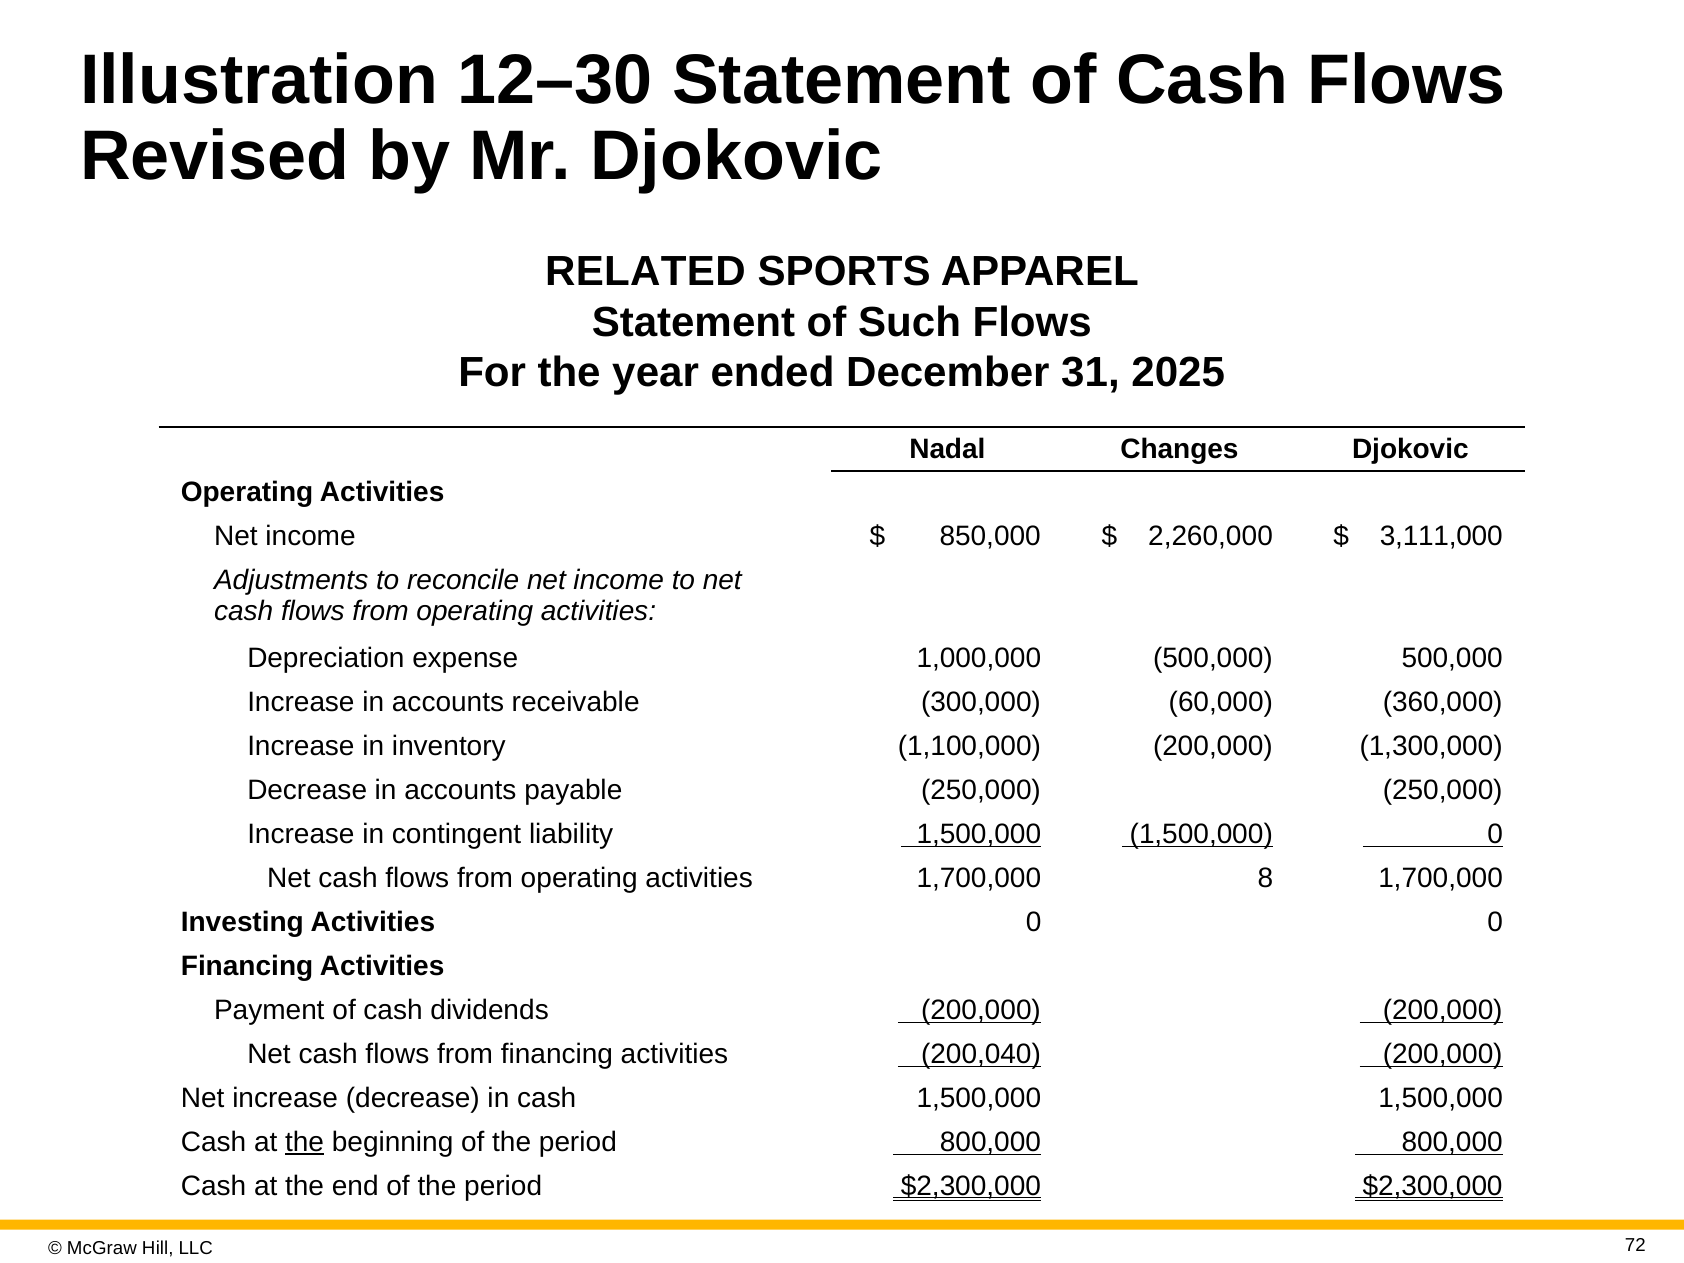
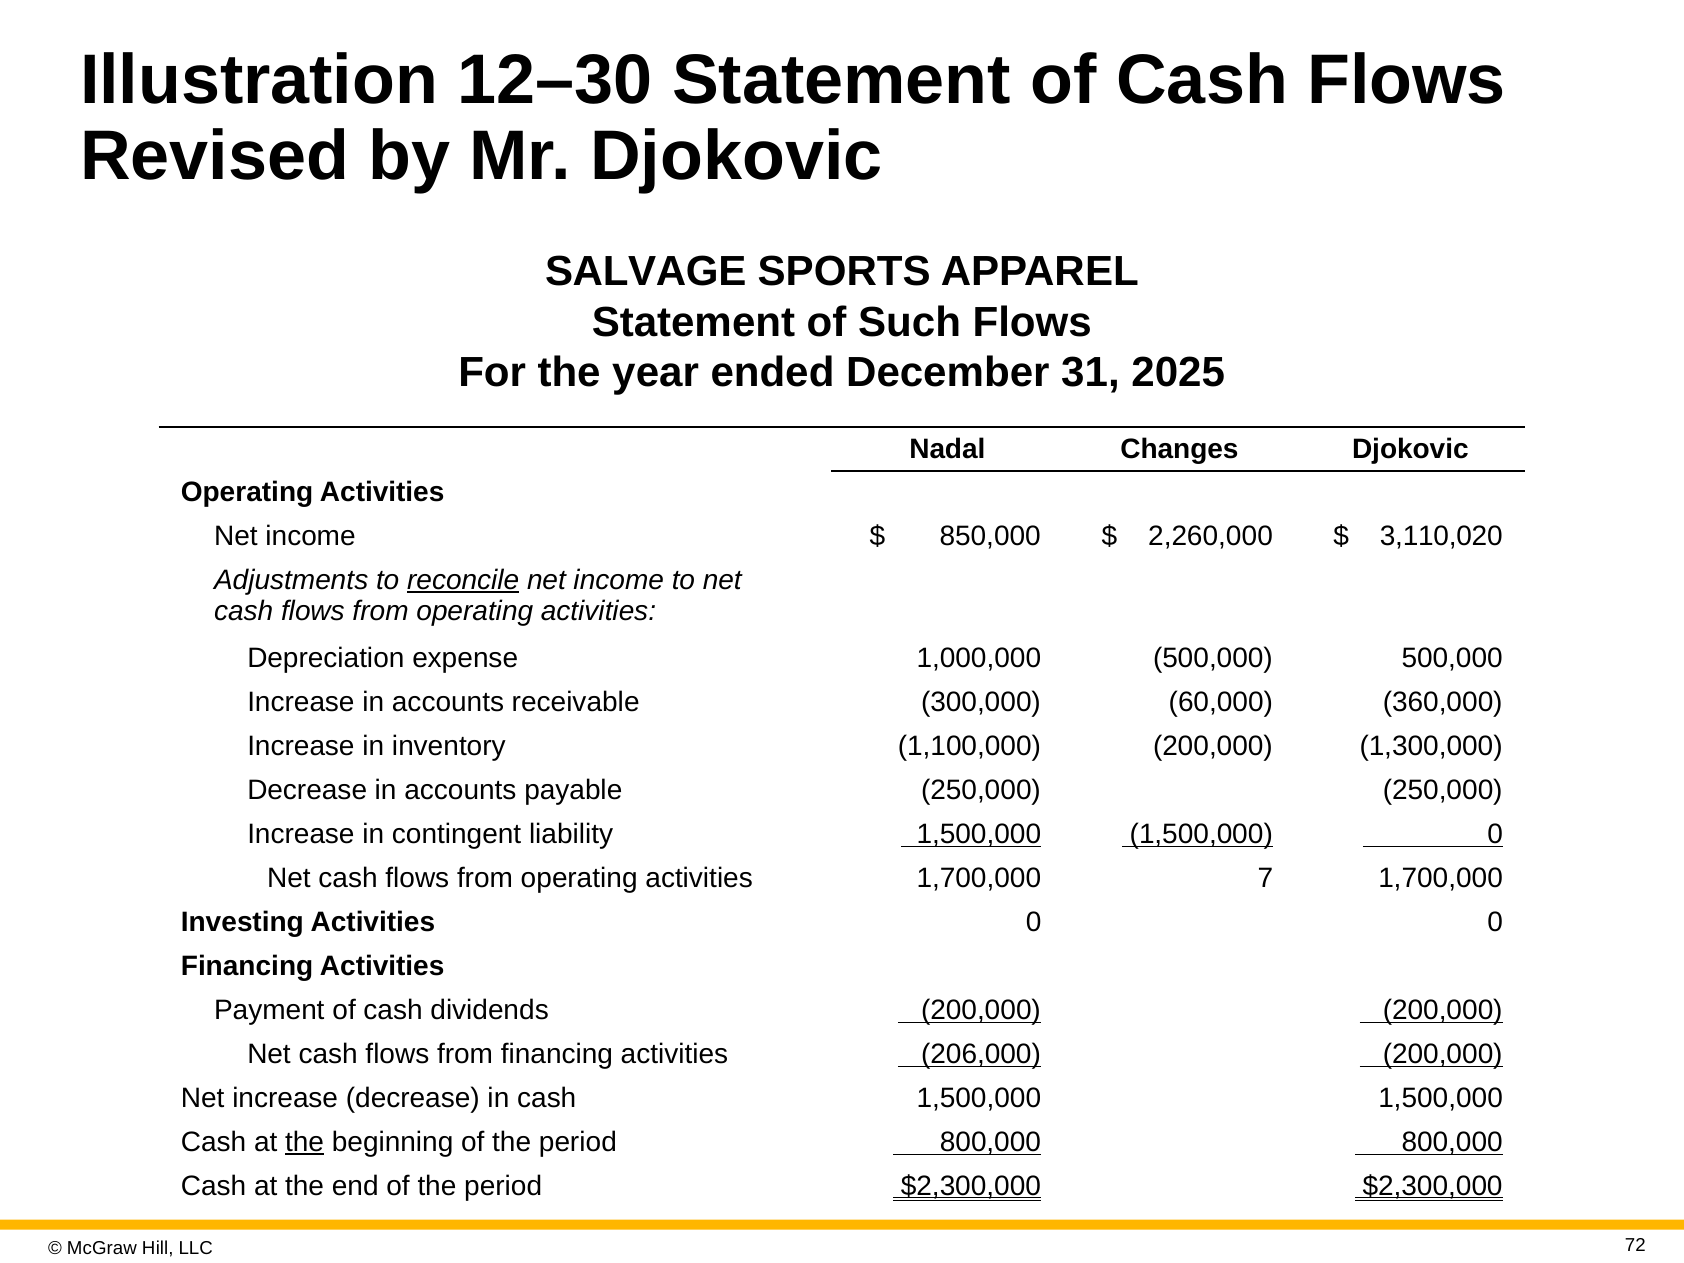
RELATED: RELATED -> SALVAGE
3,111,000: 3,111,000 -> 3,110,020
reconcile underline: none -> present
8: 8 -> 7
200,040: 200,040 -> 206,000
